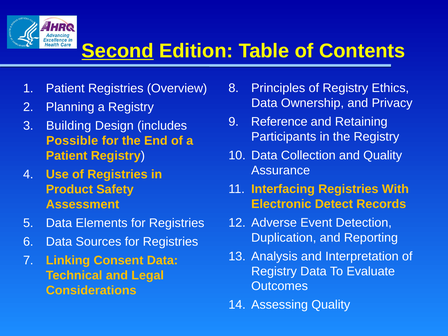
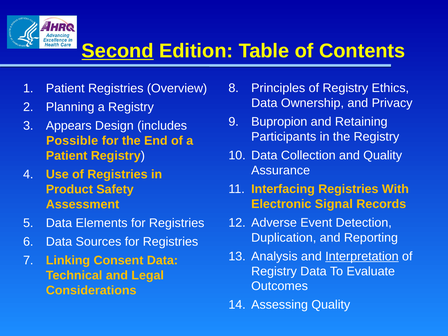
Reference: Reference -> Bupropion
Building: Building -> Appears
Detect: Detect -> Signal
Interpretation underline: none -> present
